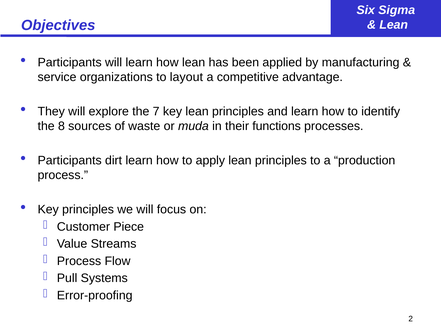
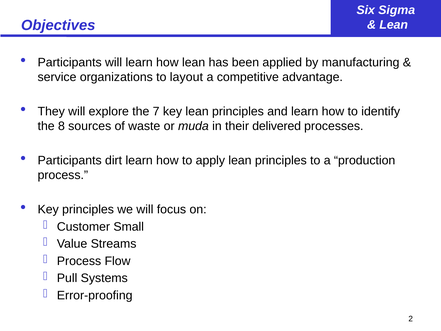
functions: functions -> delivered
Piece: Piece -> Small
